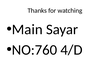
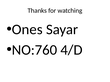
Main: Main -> Ones
